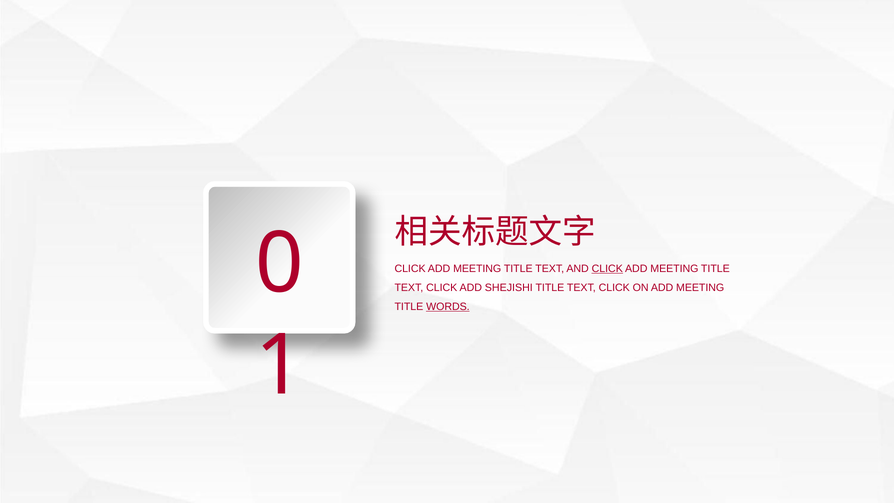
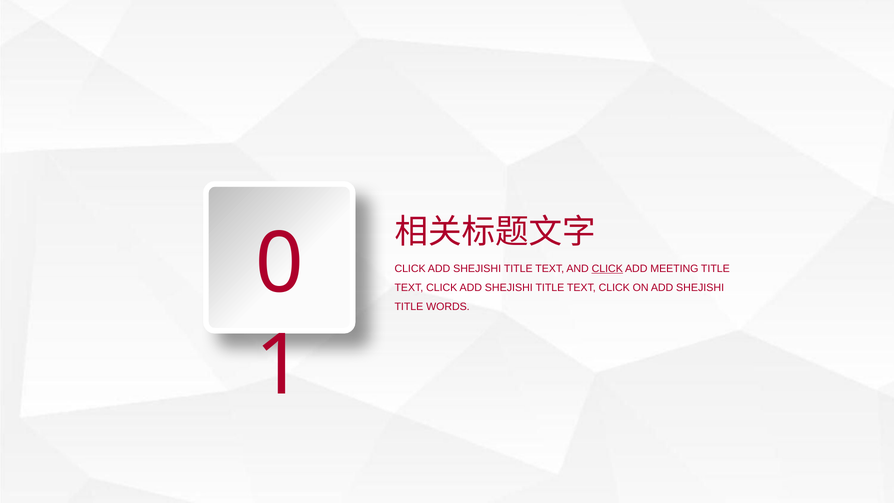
MEETING at (477, 269): MEETING -> SHEJISHI
ON ADD MEETING: MEETING -> SHEJISHI
WORDS underline: present -> none
